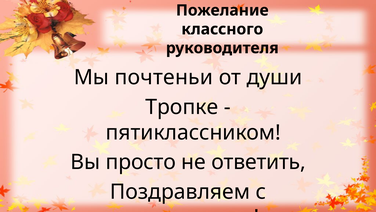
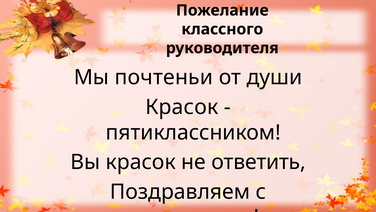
Тропке at (182, 107): Тропке -> Красок
Вы просто: просто -> красок
